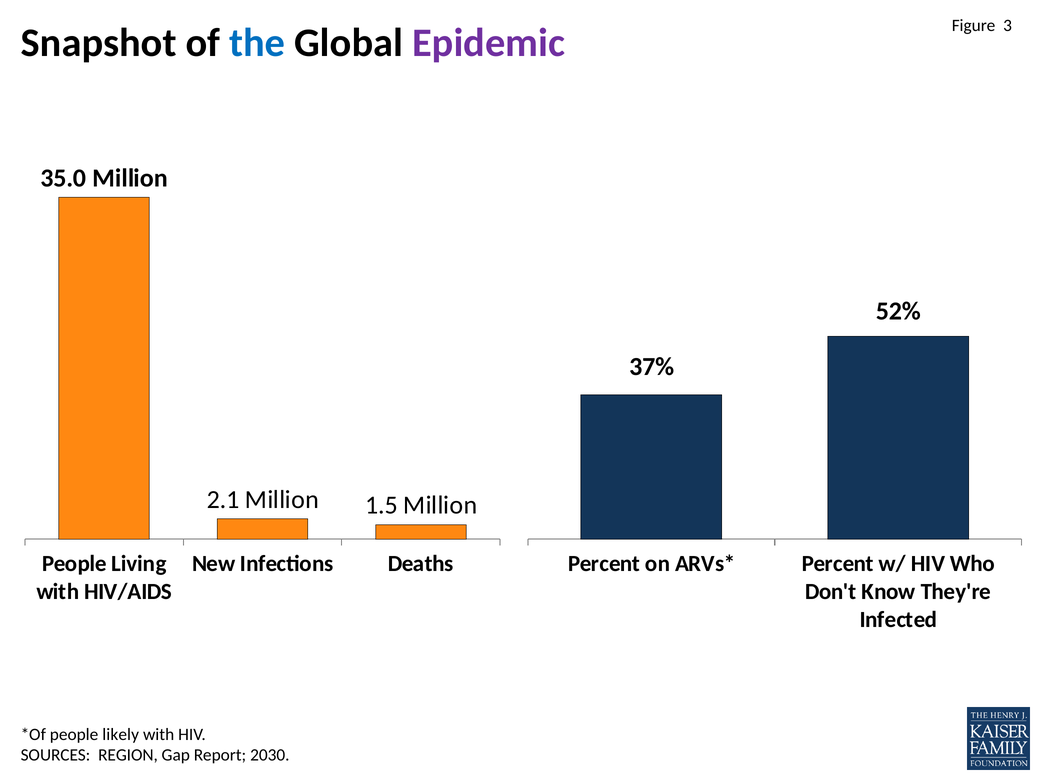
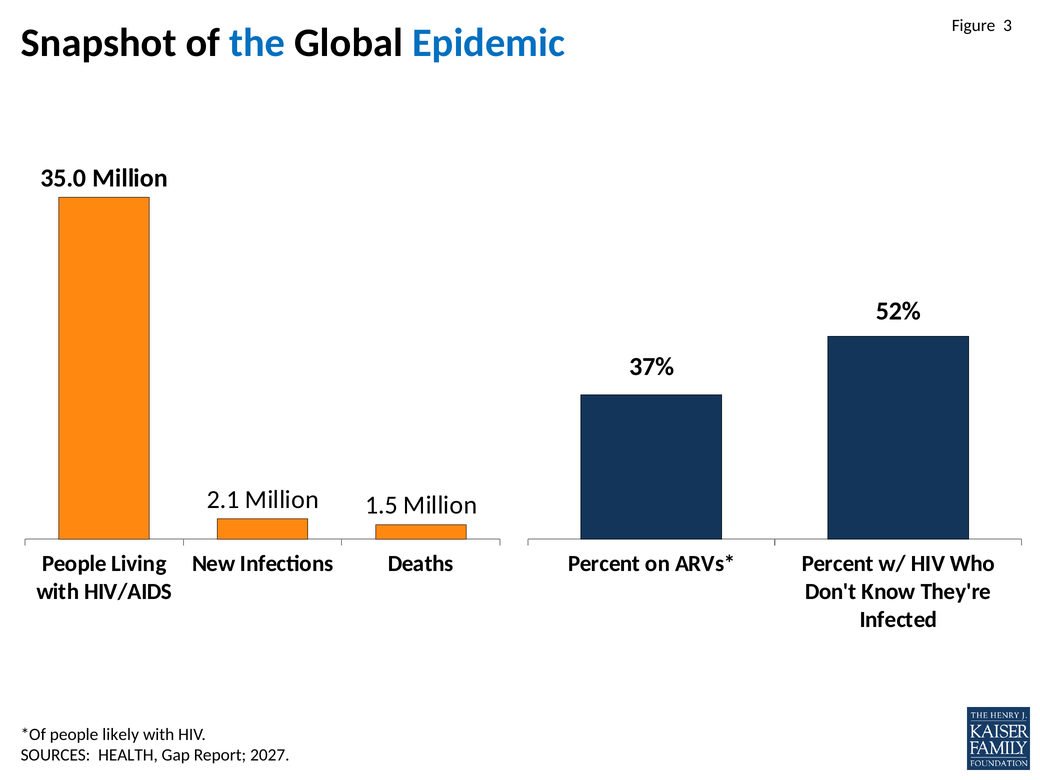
Epidemic colour: purple -> blue
REGION: REGION -> HEALTH
2030: 2030 -> 2027
